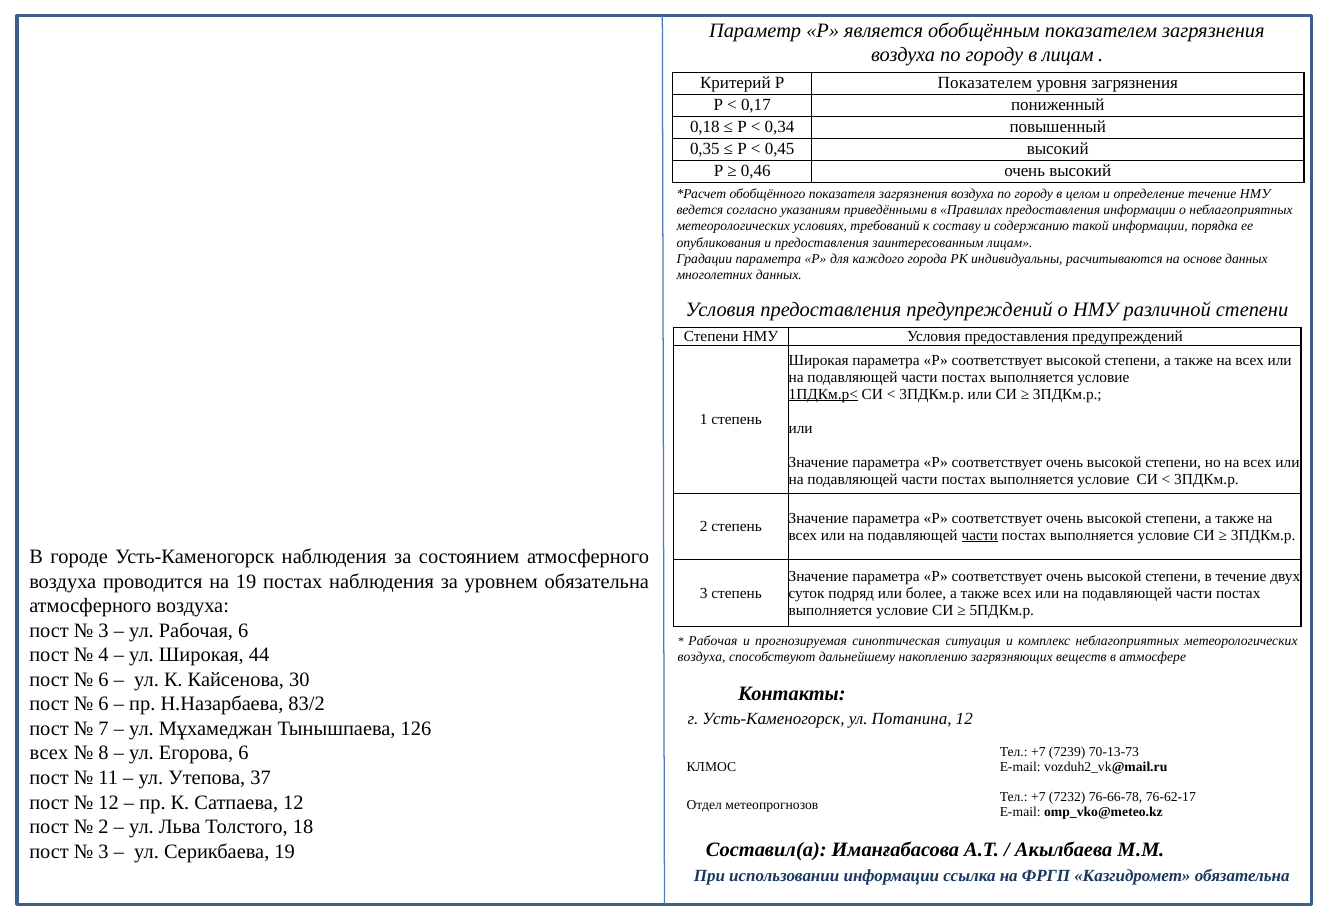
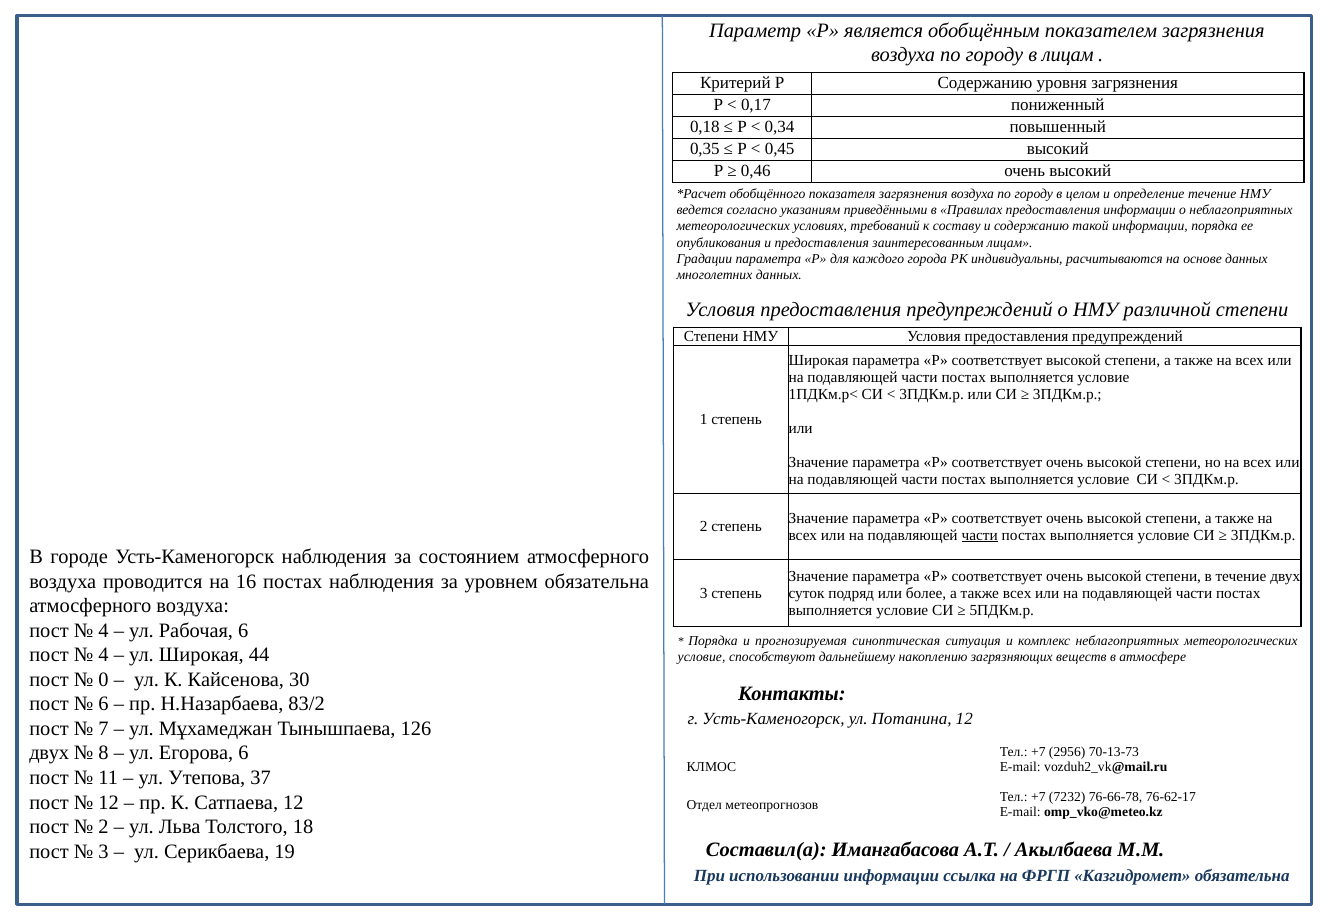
Р Показателем: Показателем -> Содержанию
1ПДКм.р< underline: present -> none
на 19: 19 -> 16
3 at (104, 631): 3 -> 4
Рабочая at (713, 641): Рабочая -> Порядка
воздуха at (702, 657): воздуха -> условие
6 at (104, 680): 6 -> 0
всех at (49, 753): всех -> двух
7239: 7239 -> 2956
